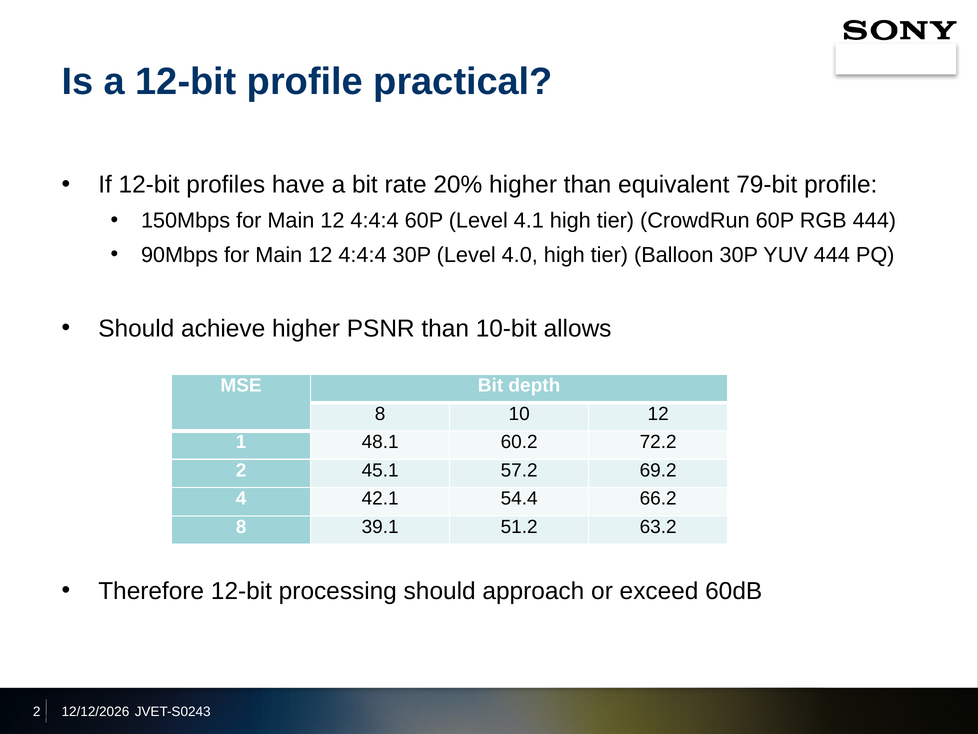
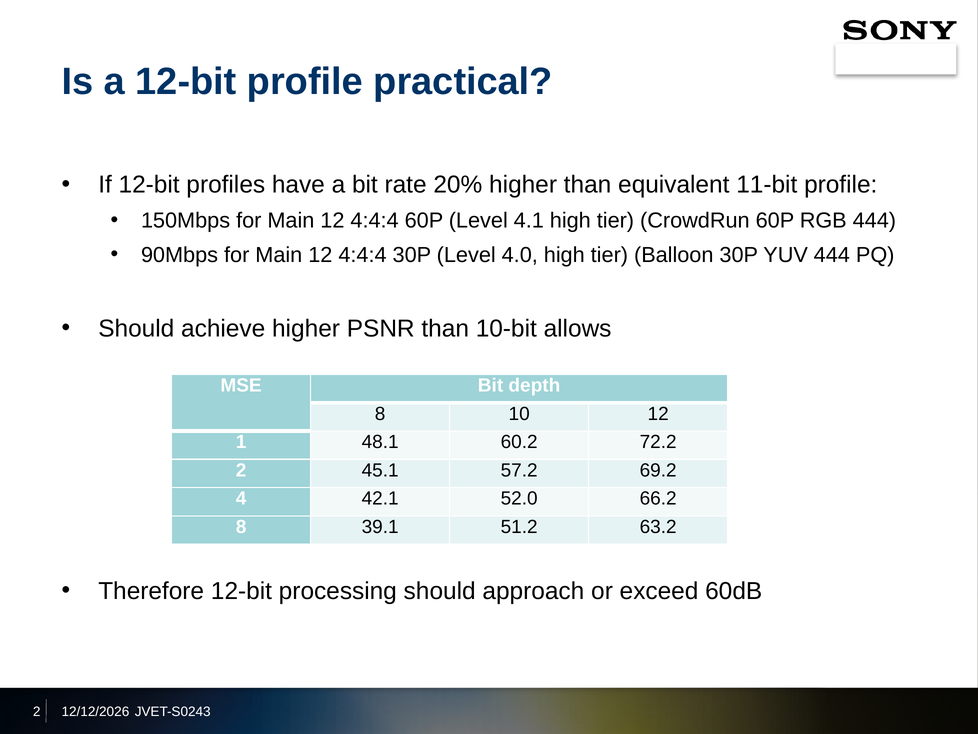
79-bit: 79-bit -> 11-bit
54.4: 54.4 -> 52.0
